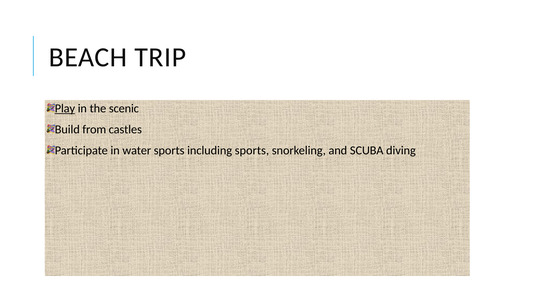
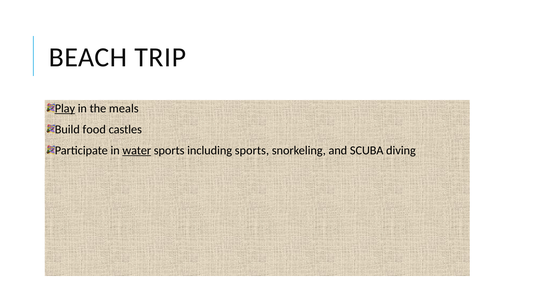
scenic: scenic -> meals
from: from -> food
water underline: none -> present
